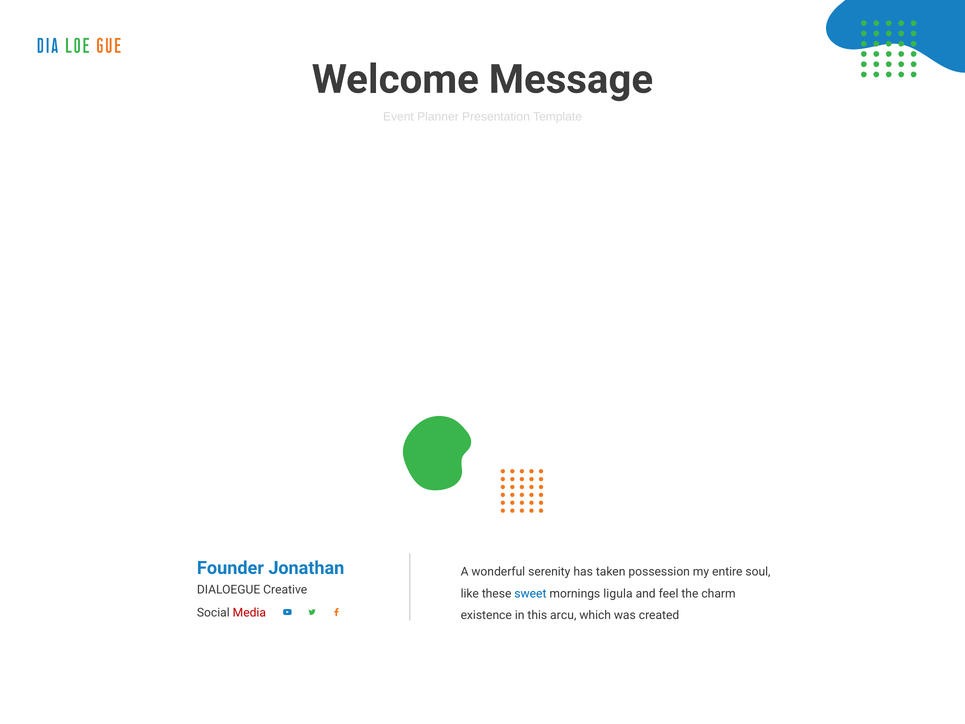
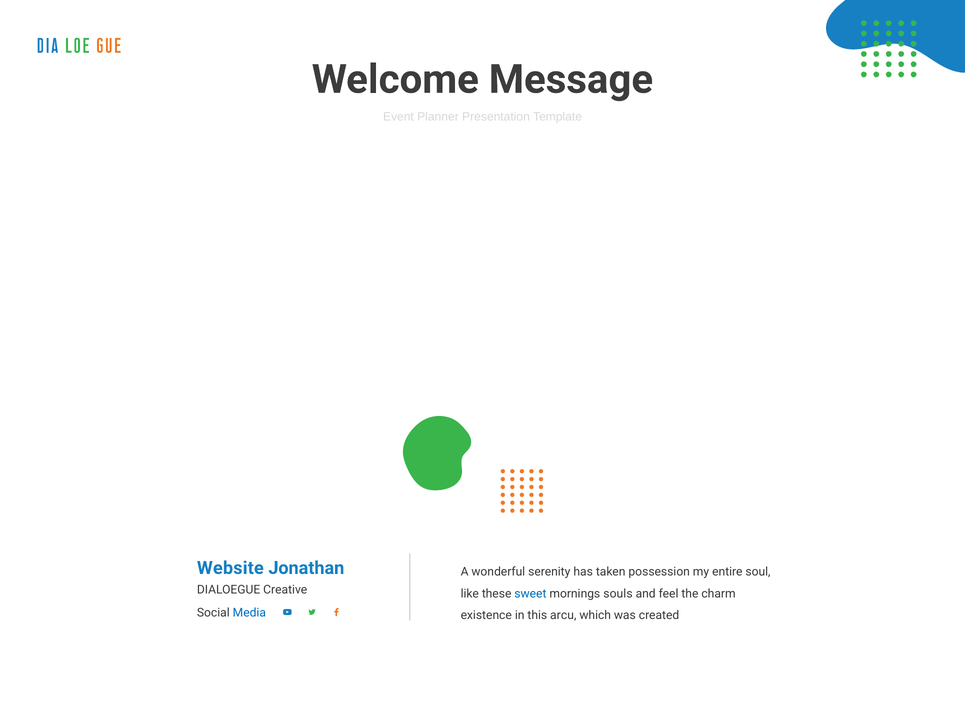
Founder: Founder -> Website
ligula: ligula -> souls
Media colour: red -> blue
